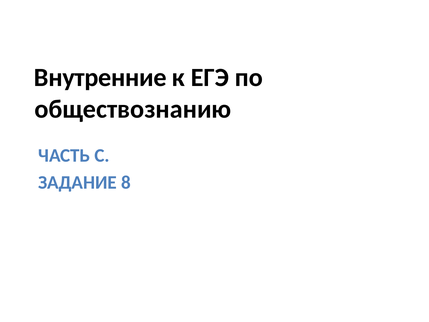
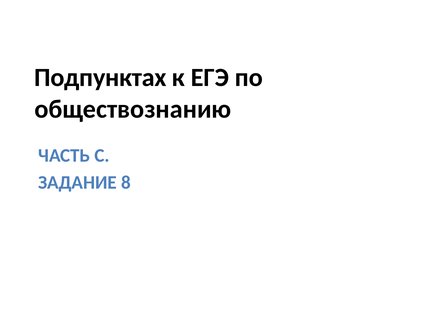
Внутренние: Внутренние -> Подпунктах
